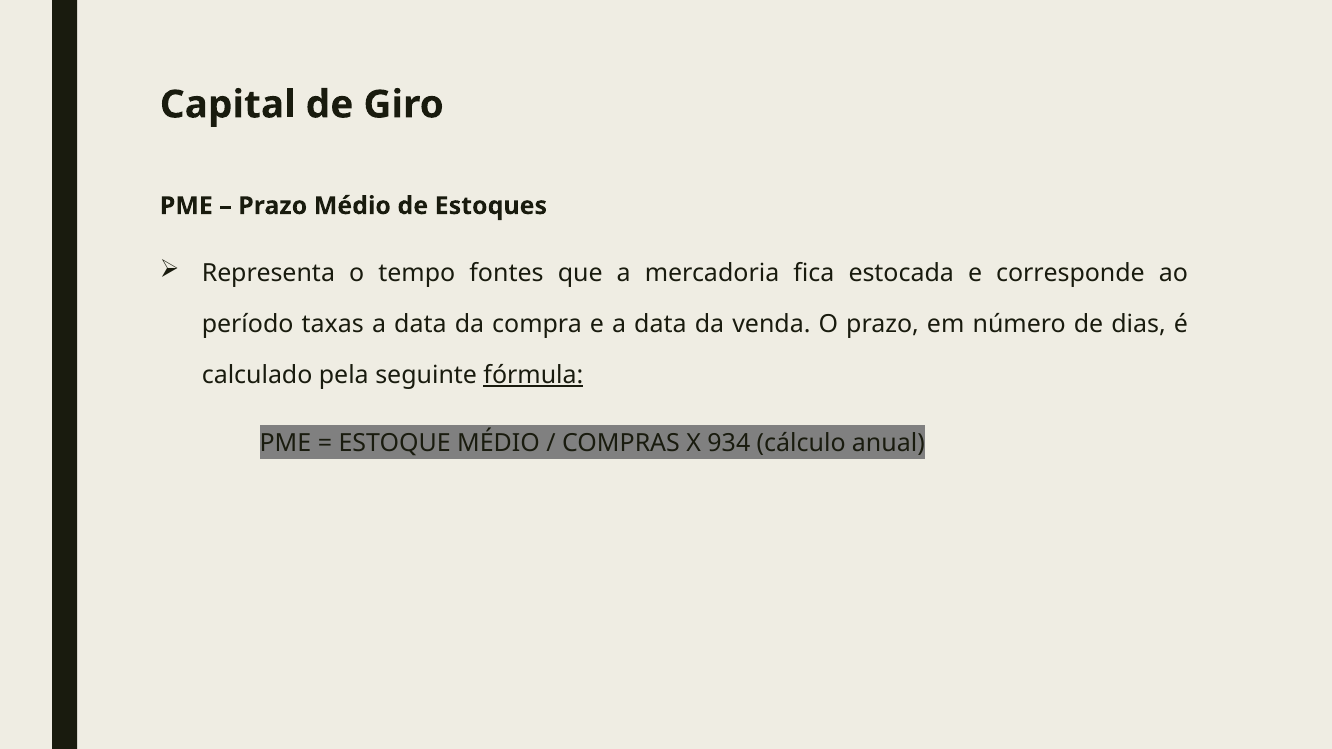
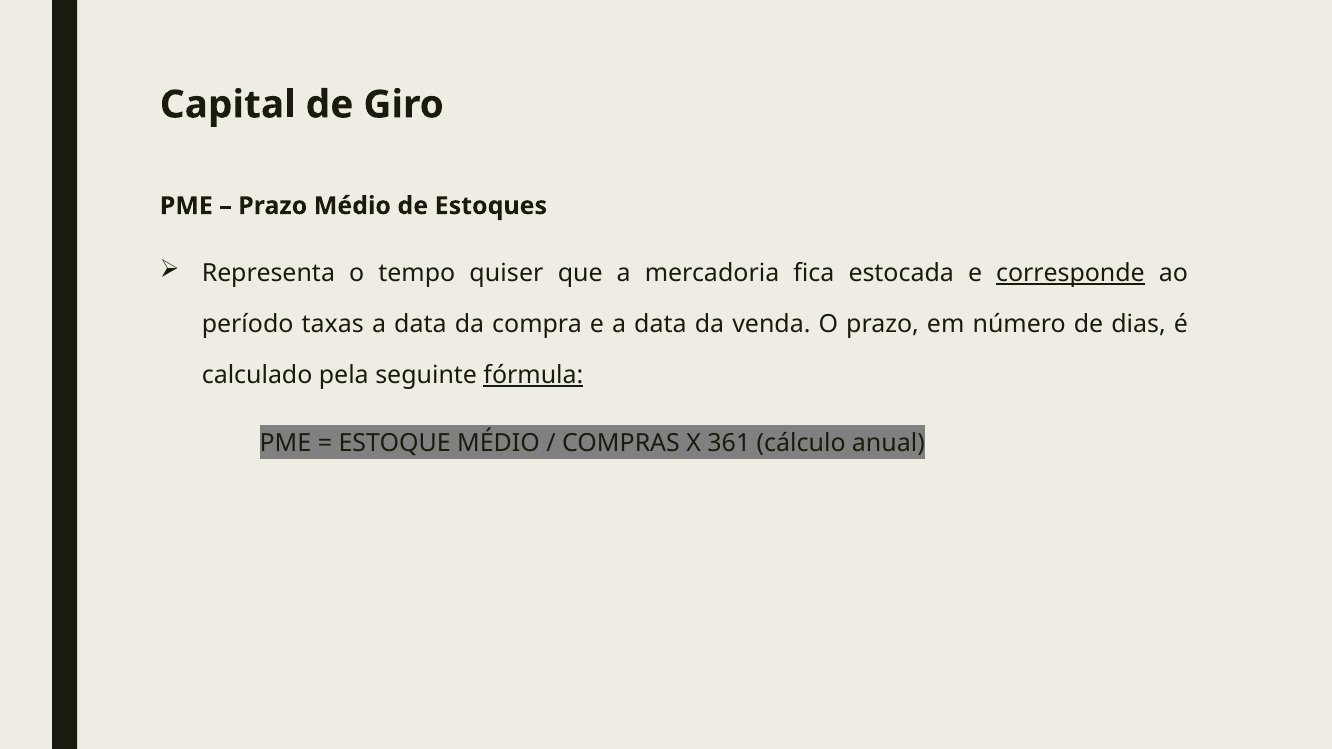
fontes: fontes -> quiser
corresponde underline: none -> present
934: 934 -> 361
